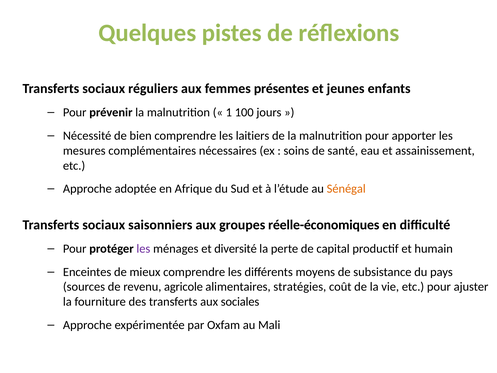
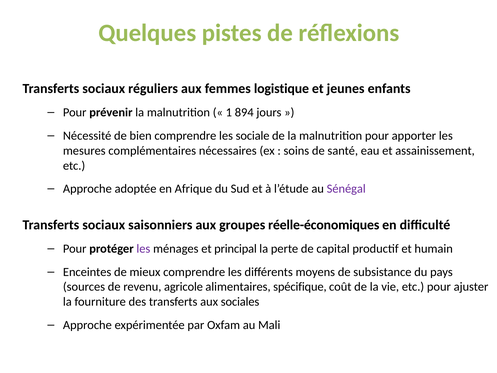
présentes: présentes -> logistique
100: 100 -> 894
laitiers: laitiers -> sociale
Sénégal colour: orange -> purple
diversité: diversité -> principal
stratégies: stratégies -> spécifique
